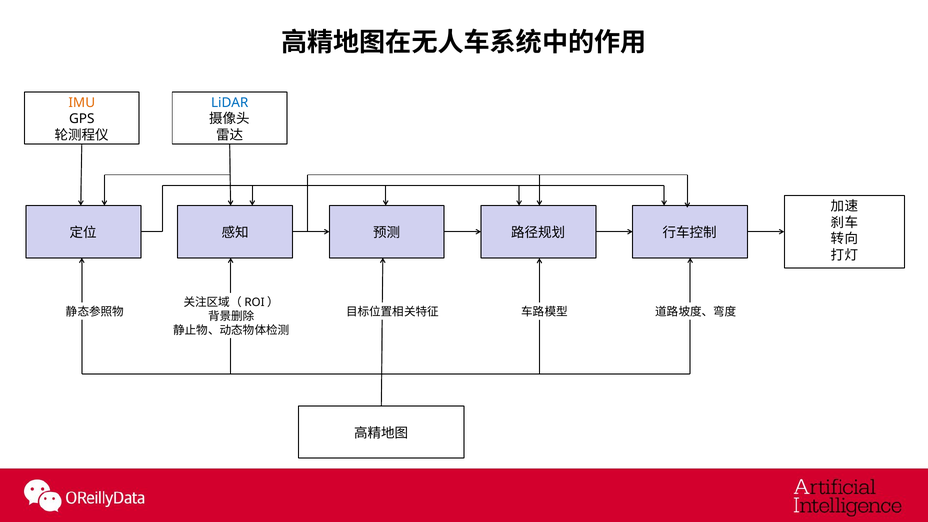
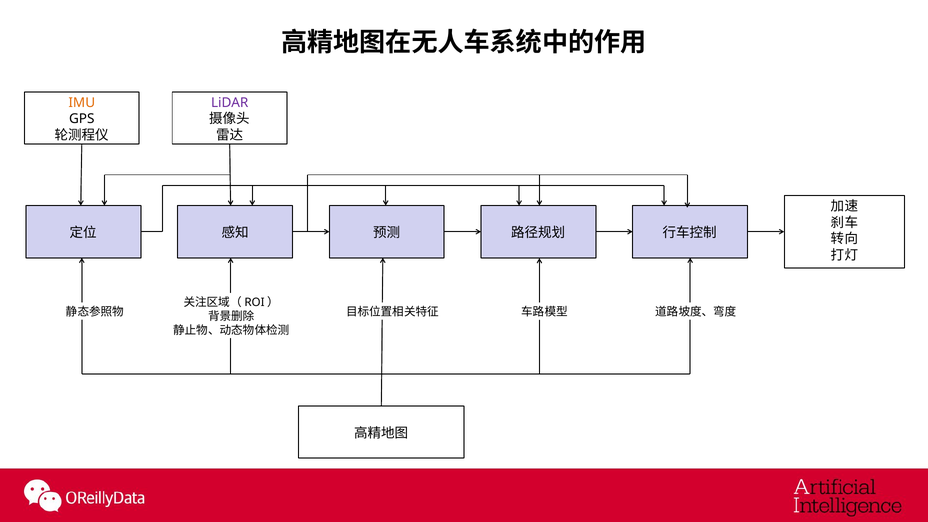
LiDAR colour: blue -> purple
